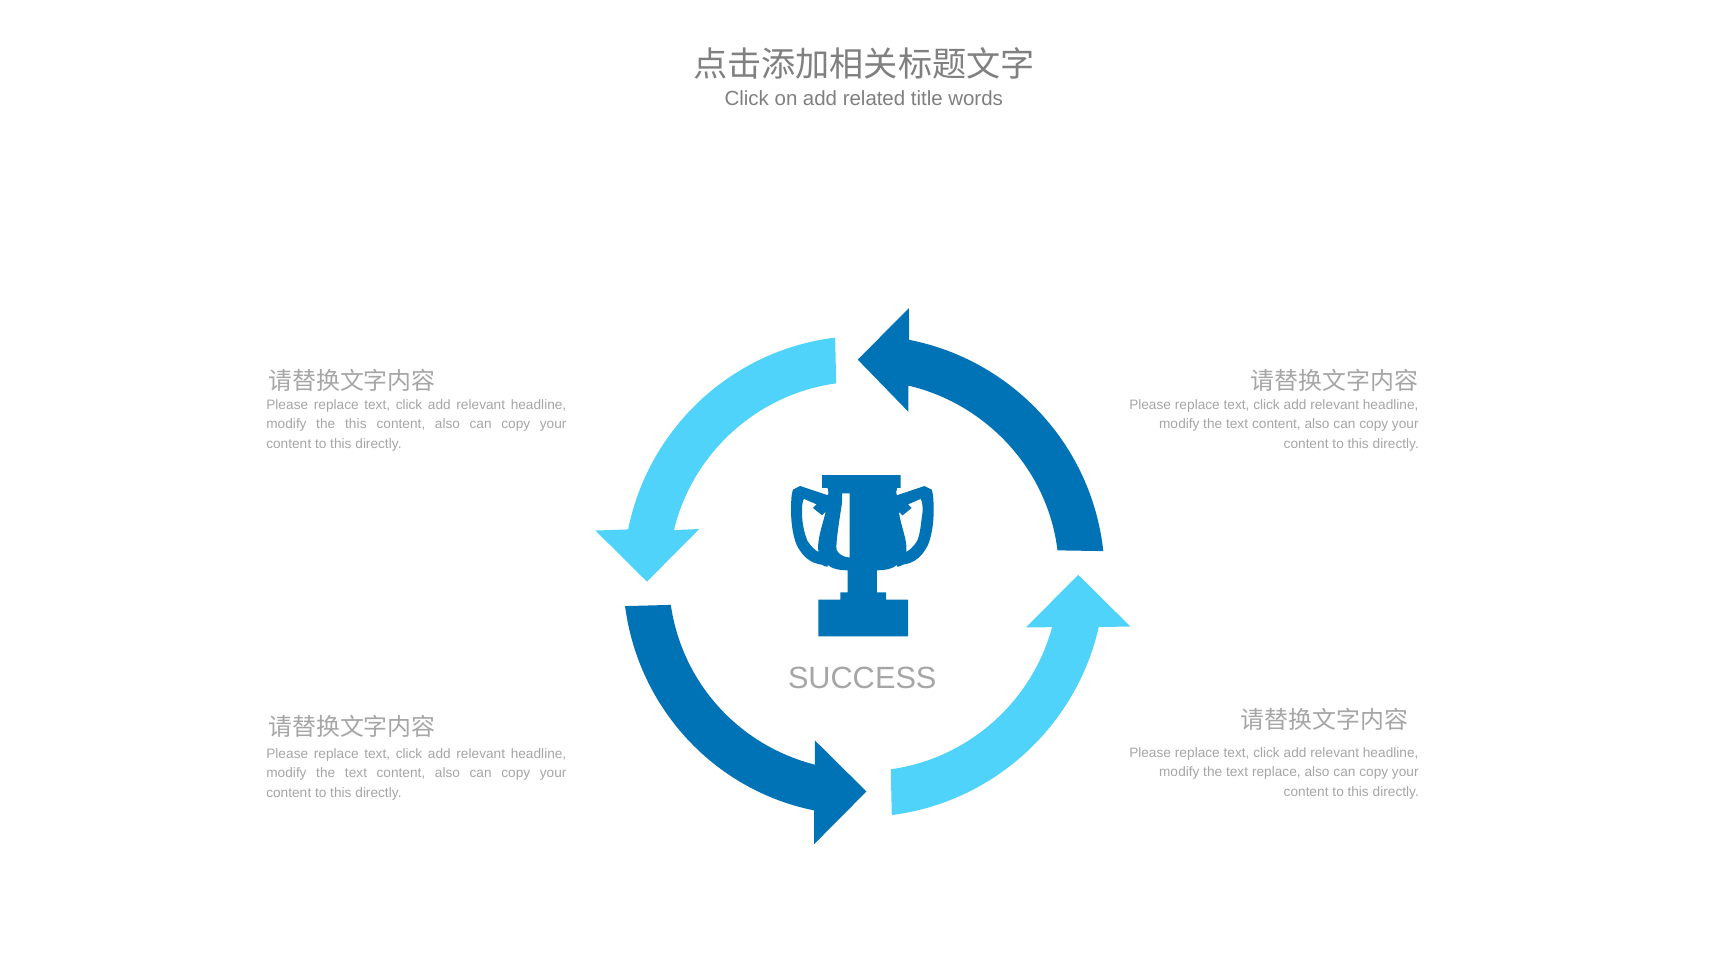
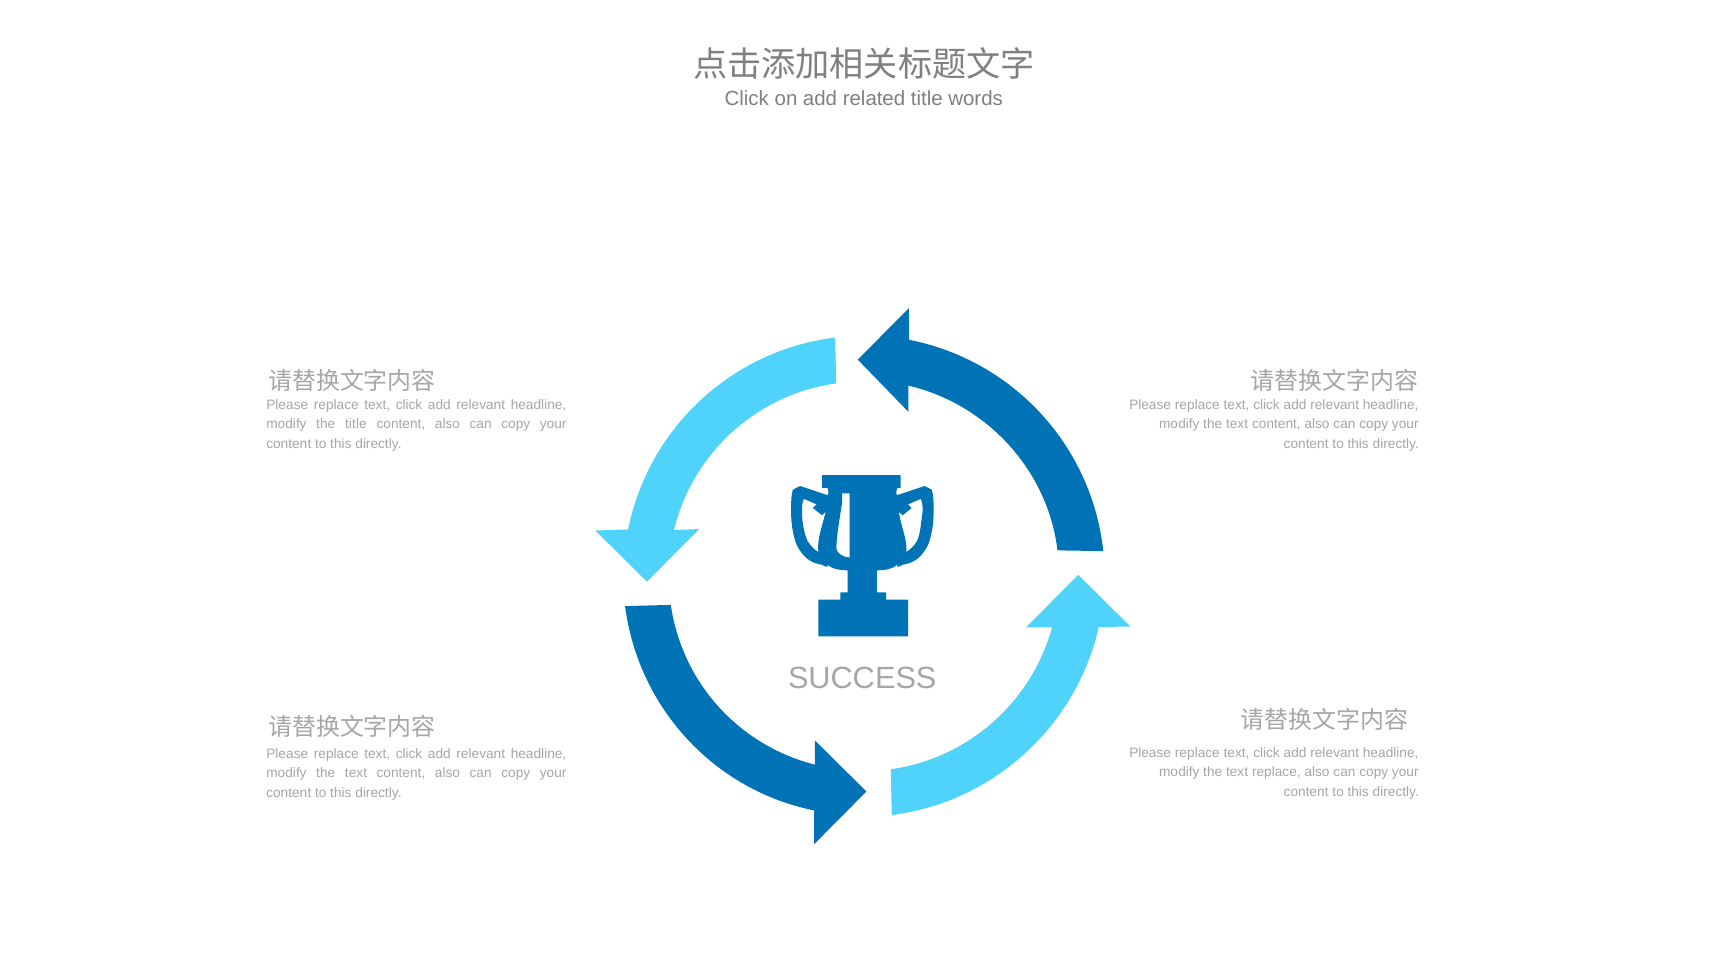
the this: this -> title
